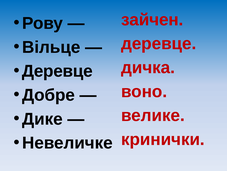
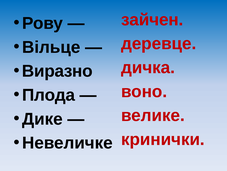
Деревце at (57, 71): Деревце -> Виразно
Добре: Добре -> Плода
